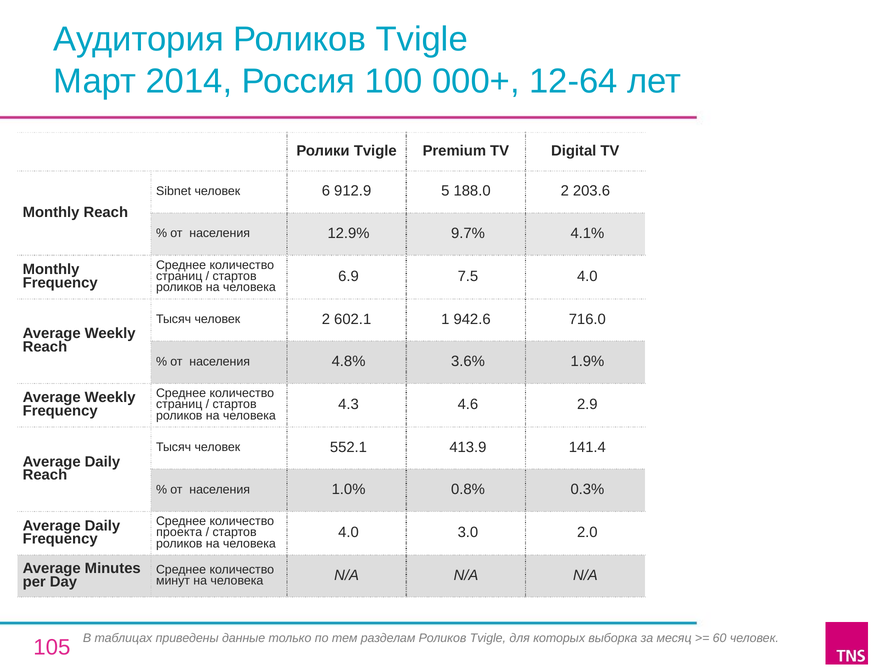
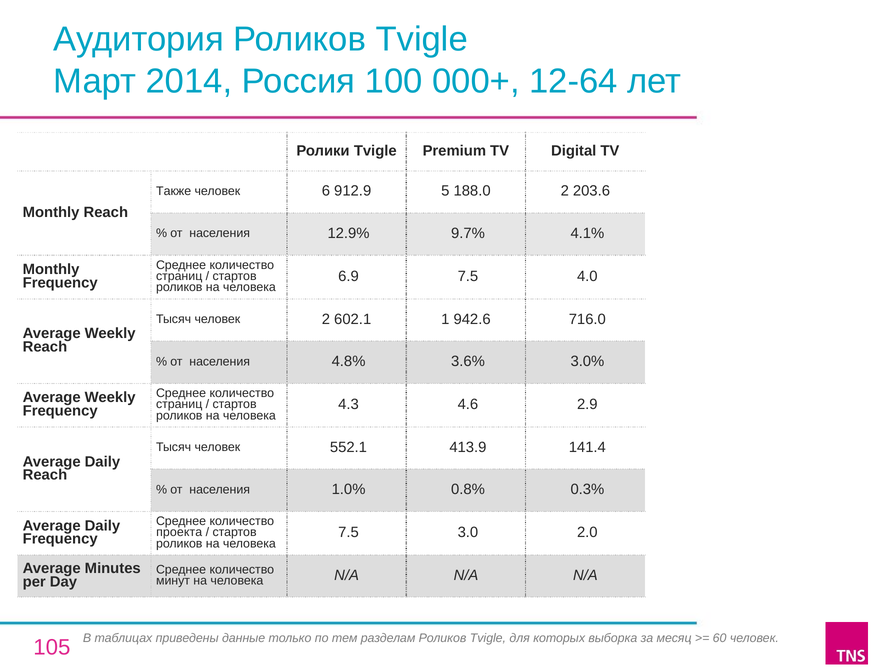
Sibnet: Sibnet -> Также
1.9%: 1.9% -> 3.0%
4.0 at (349, 532): 4.0 -> 7.5
